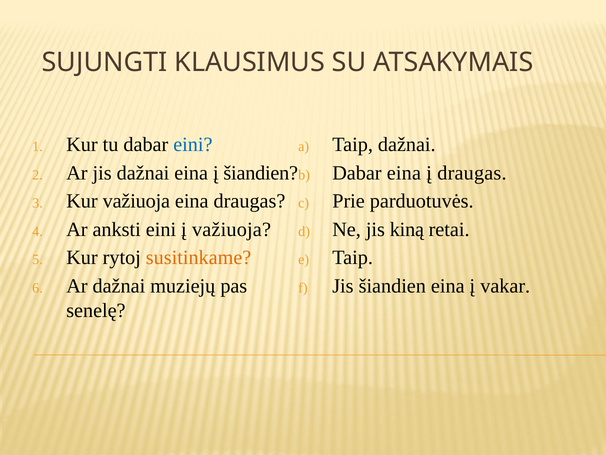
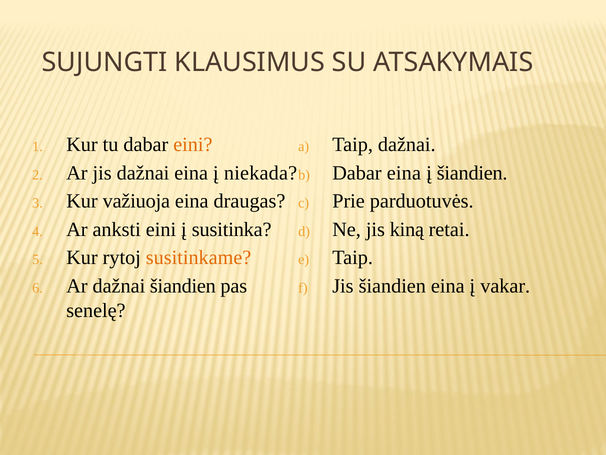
eini at (193, 144) colour: blue -> orange
į šiandien: šiandien -> niekada
į draugas: draugas -> šiandien
į važiuoja: važiuoja -> susitinka
dažnai muziejų: muziejų -> šiandien
